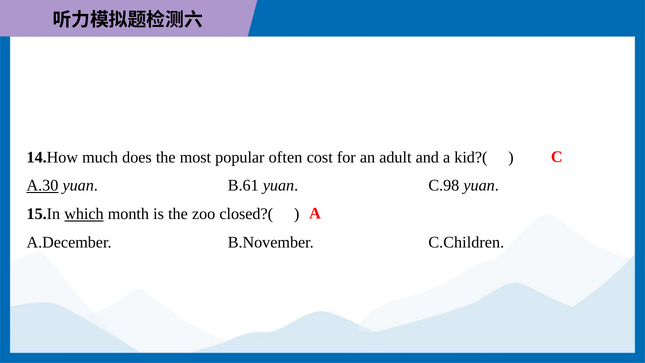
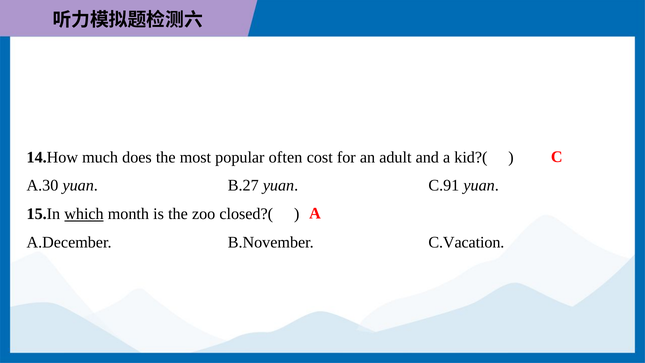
A.30 underline: present -> none
B.61: B.61 -> B.27
C.98: C.98 -> C.91
C.Children: C.Children -> C.Vacation
